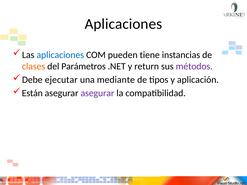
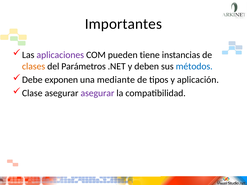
Aplicaciones at (123, 24): Aplicaciones -> Importantes
aplicaciones at (60, 55) colour: blue -> purple
return: return -> deben
métodos colour: purple -> blue
ejecutar: ejecutar -> exponen
Están: Están -> Clase
